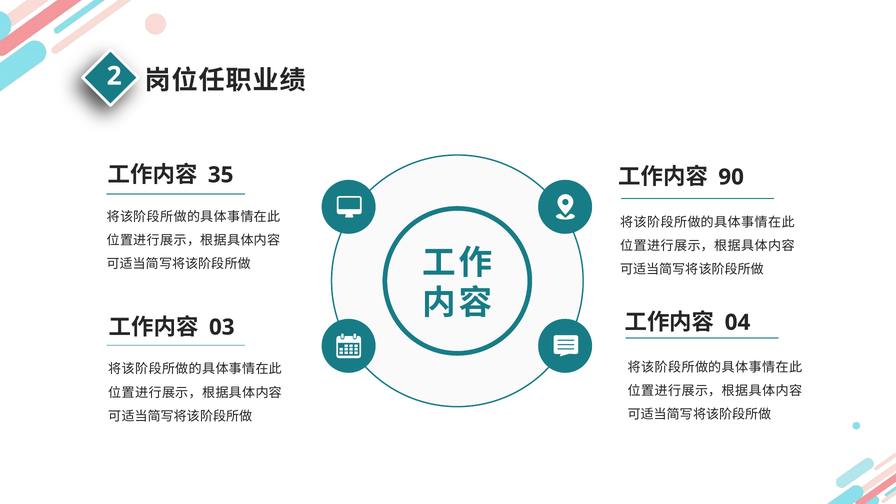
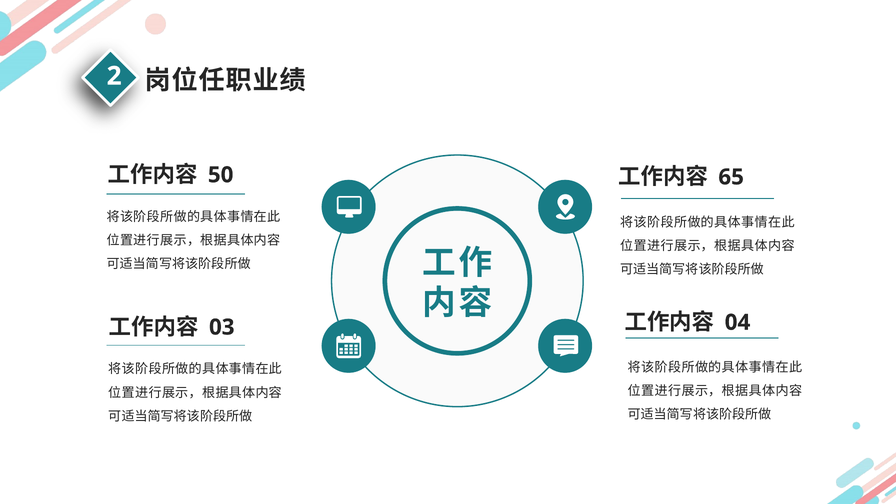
35: 35 -> 50
90: 90 -> 65
